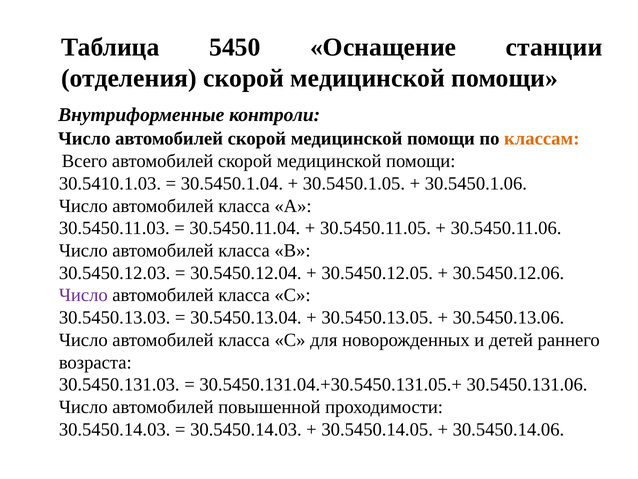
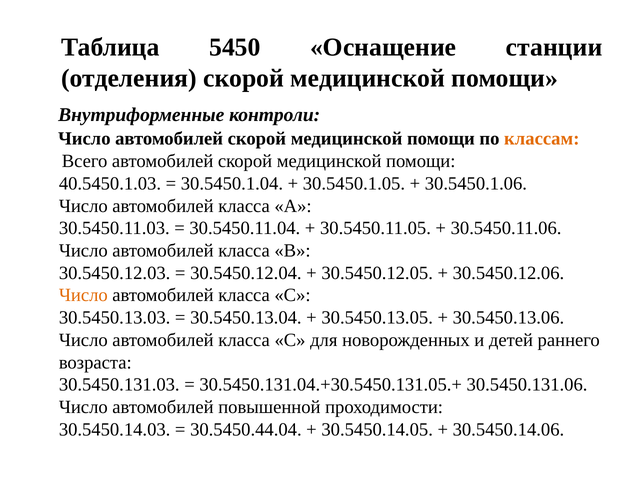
30.5410.1.03: 30.5410.1.03 -> 40.5450.1.03
Число at (83, 295) colour: purple -> orange
30.5450.14.03 at (246, 429): 30.5450.14.03 -> 30.5450.44.04
